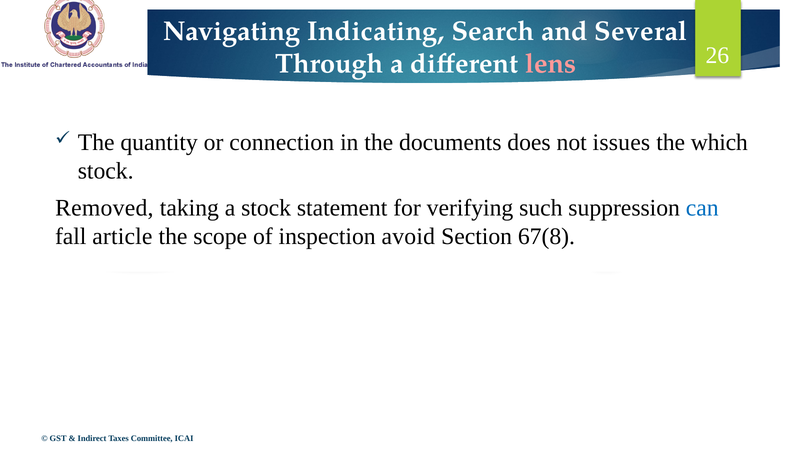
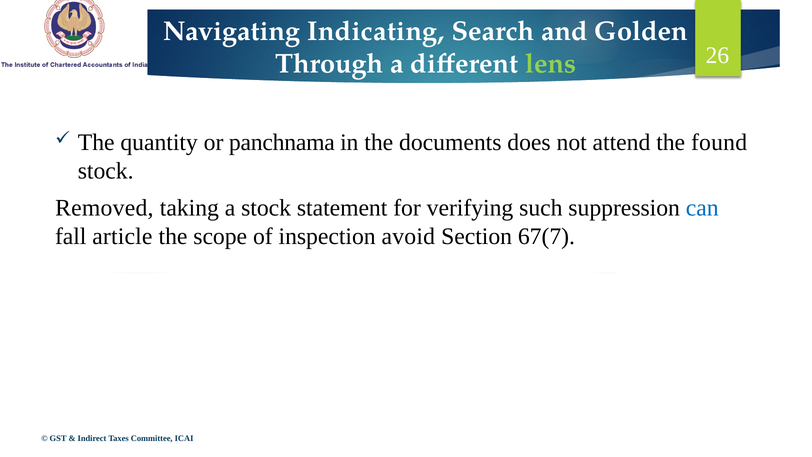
Several: Several -> Golden
lens colour: pink -> light green
connection: connection -> panchnama
issues: issues -> attend
which: which -> found
67(8: 67(8 -> 67(7
